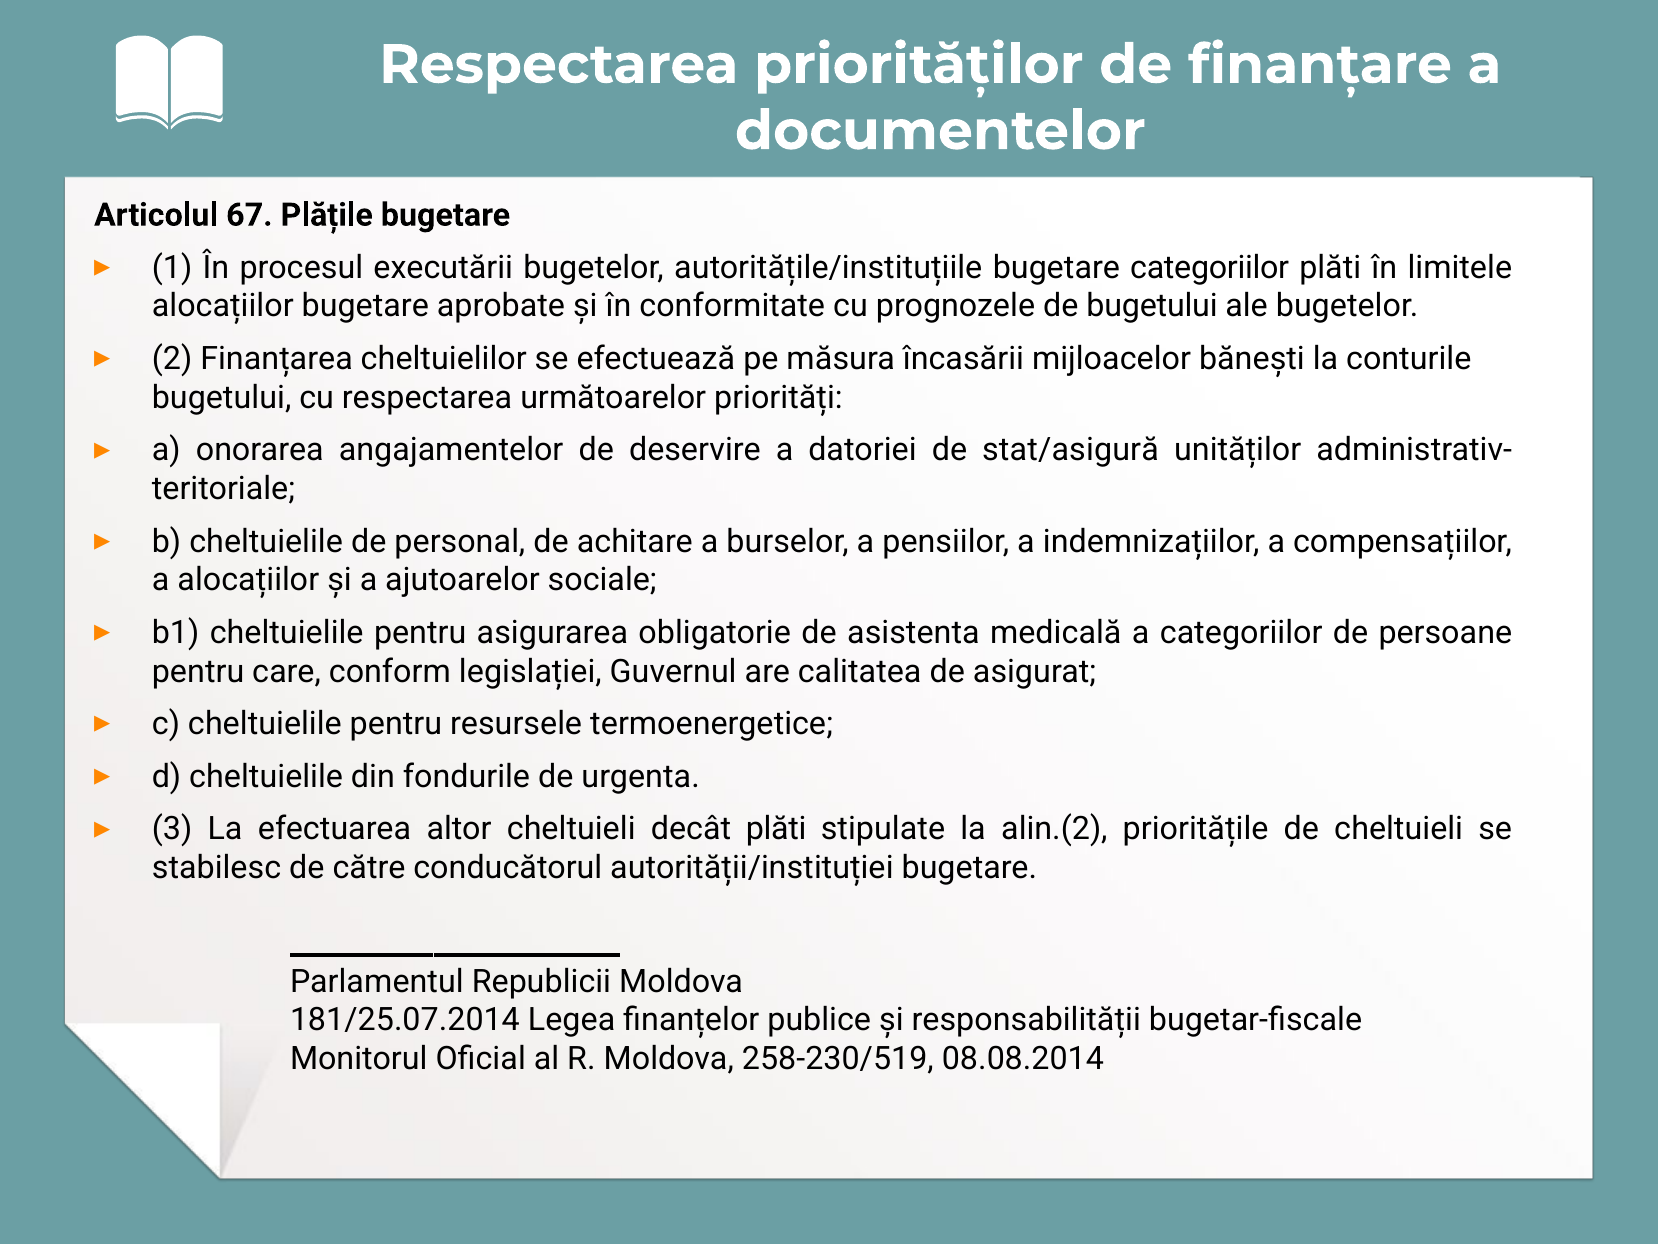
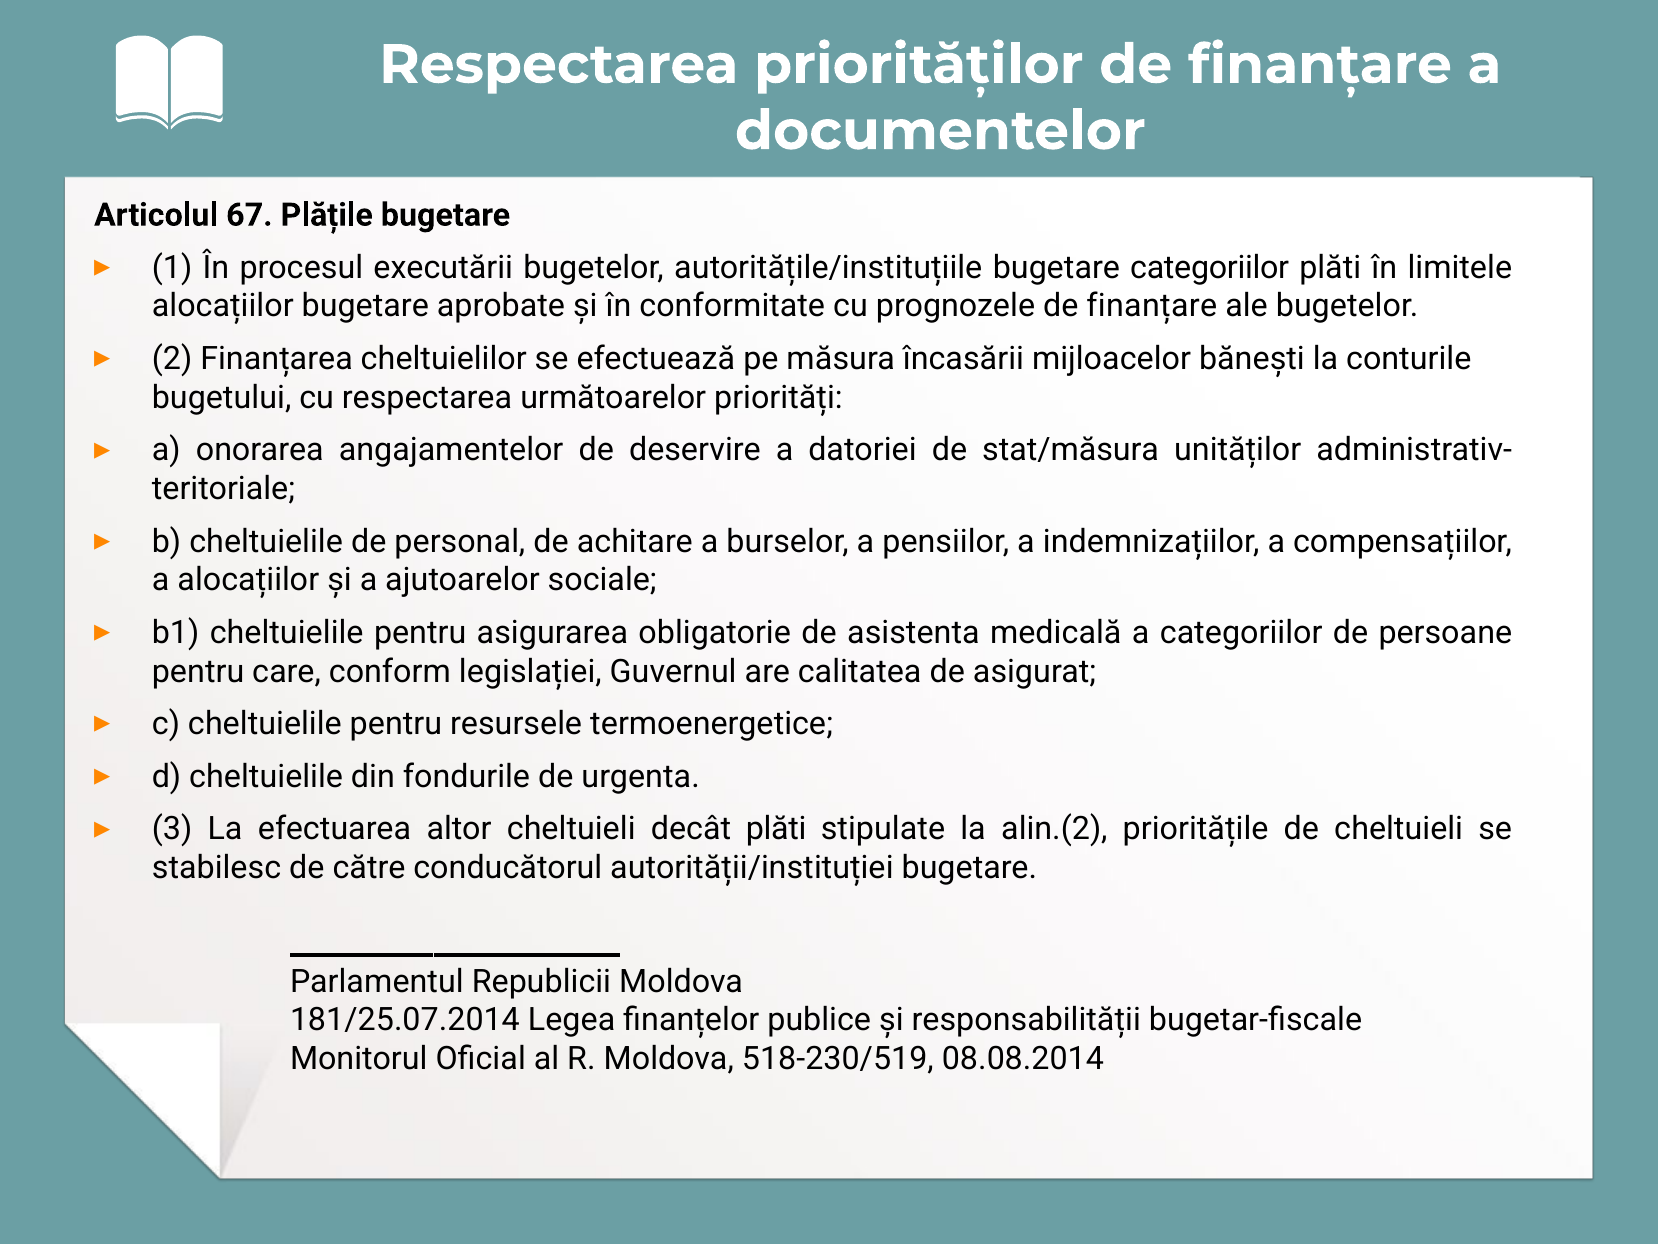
prognozele de bugetului: bugetului -> finanțare
stat/asigură: stat/asigură -> stat/măsura
258-230/519: 258-230/519 -> 518-230/519
